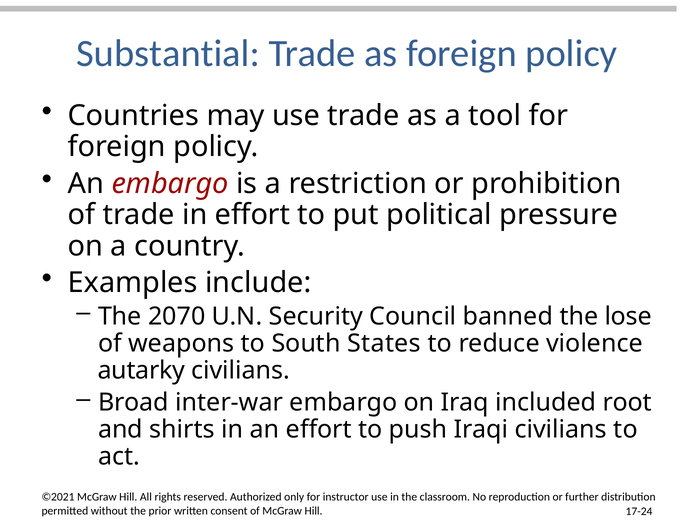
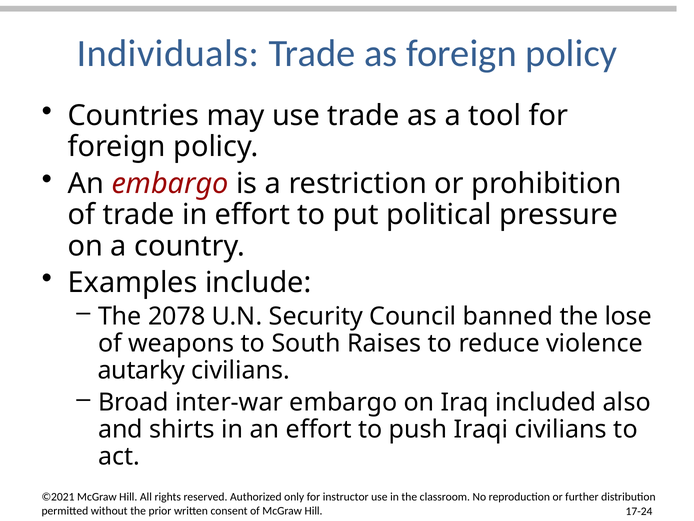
Substantial: Substantial -> Individuals
2070: 2070 -> 2078
States: States -> Raises
root: root -> also
